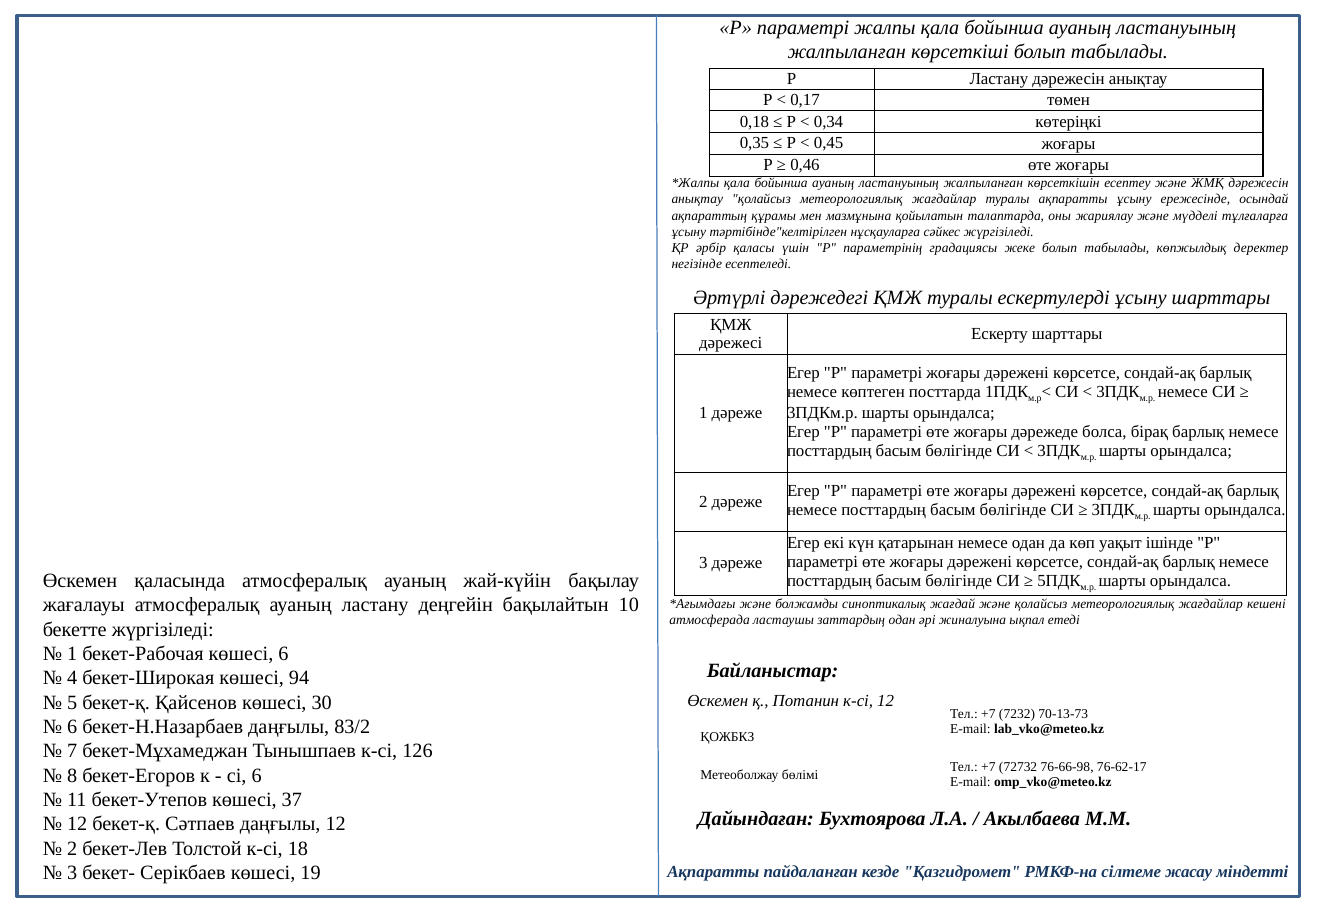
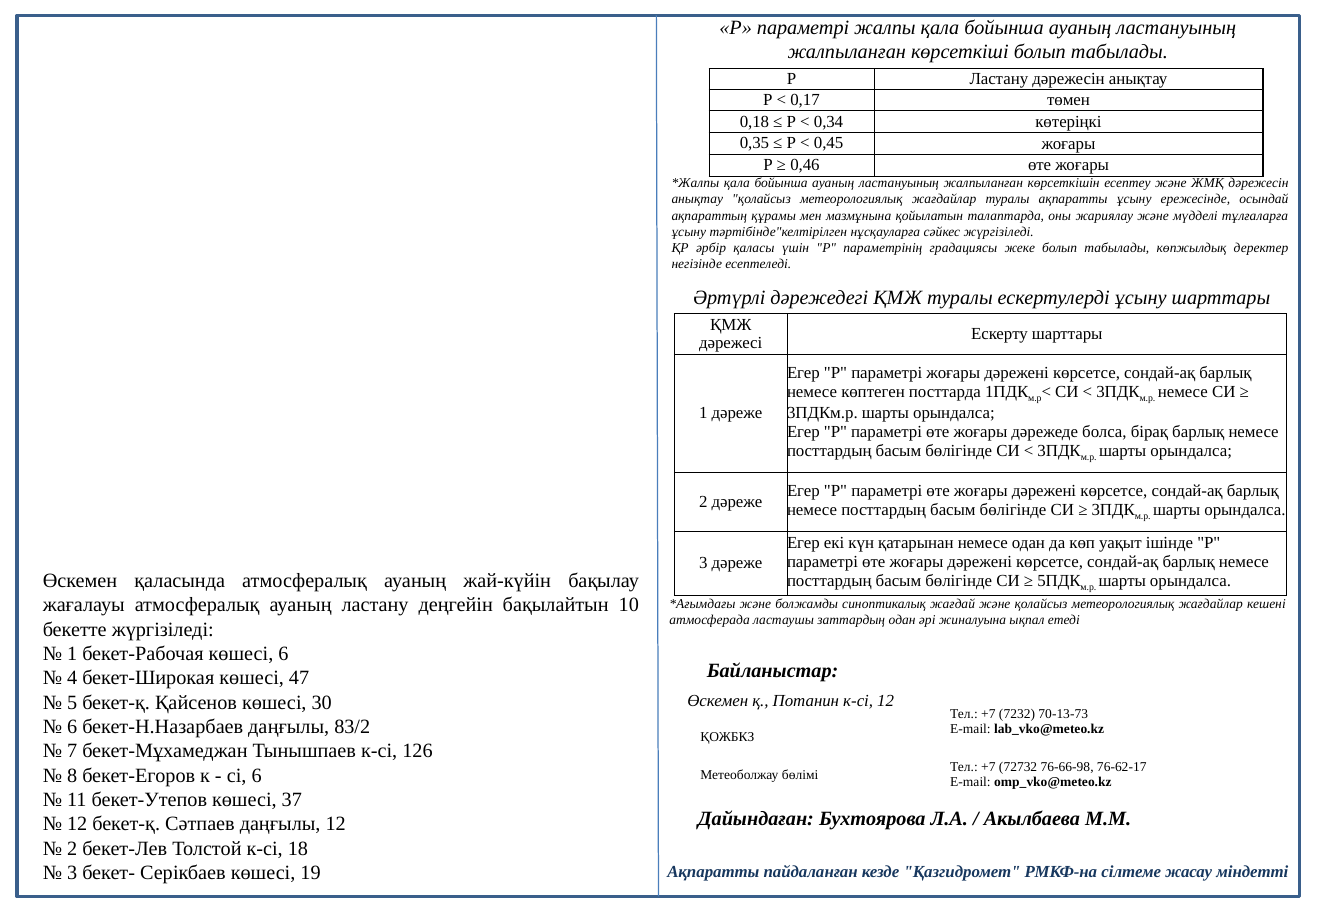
94: 94 -> 47
